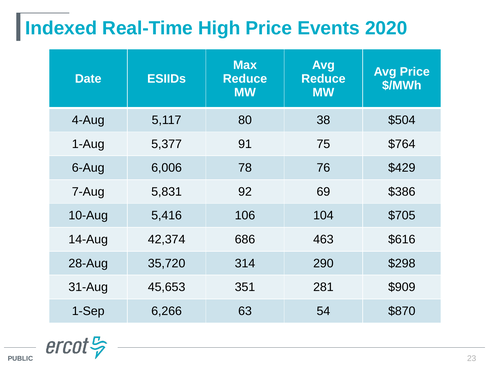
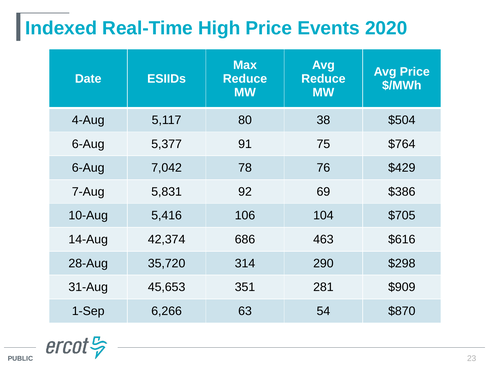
1-Aug at (88, 144): 1-Aug -> 6-Aug
6,006: 6,006 -> 7,042
